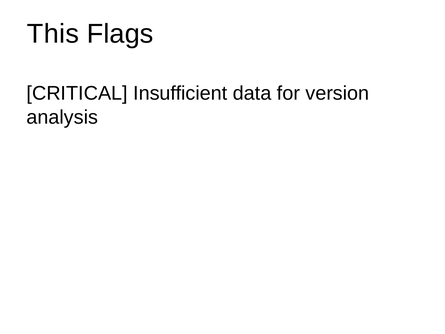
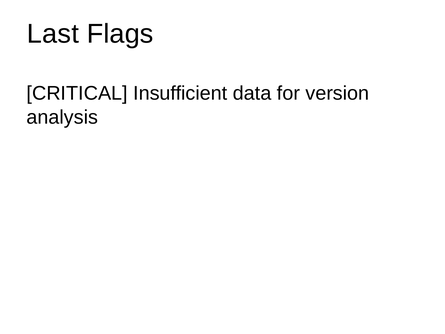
This: This -> Last
